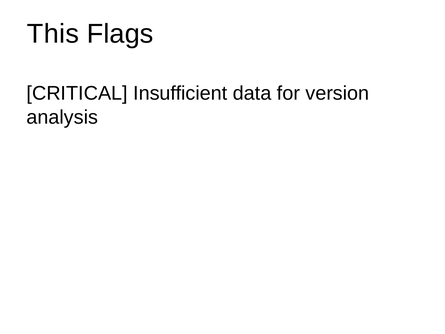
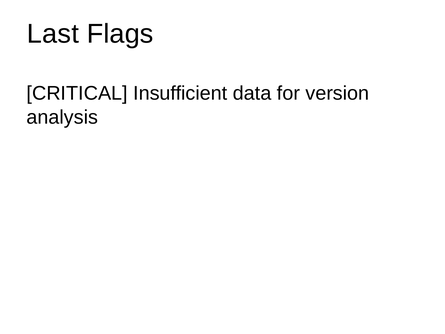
This: This -> Last
